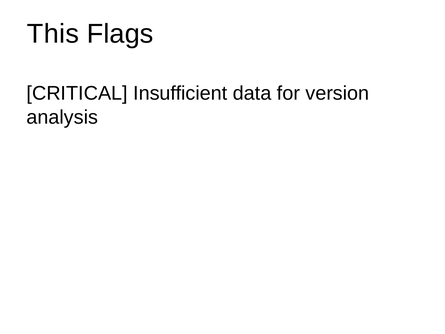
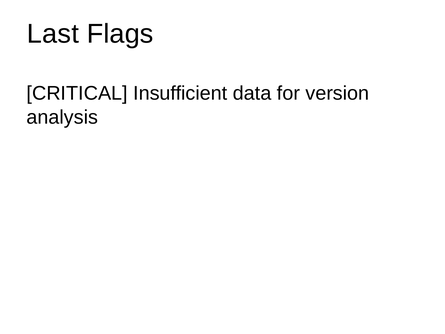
This: This -> Last
